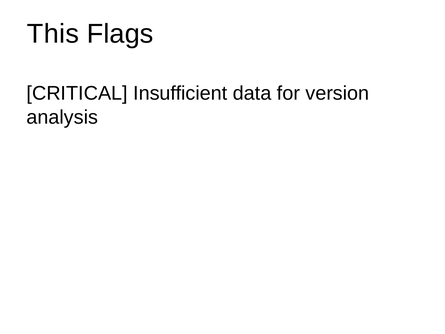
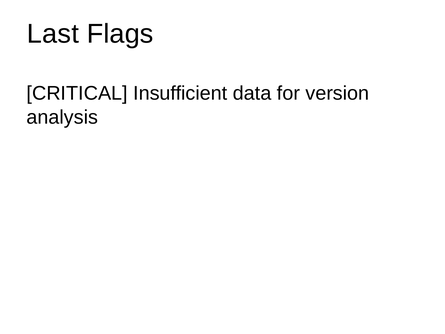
This: This -> Last
